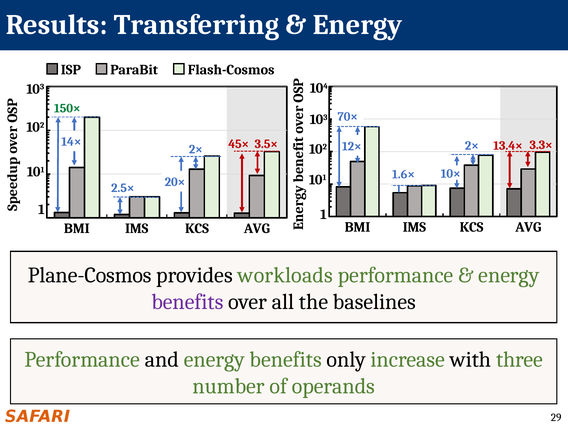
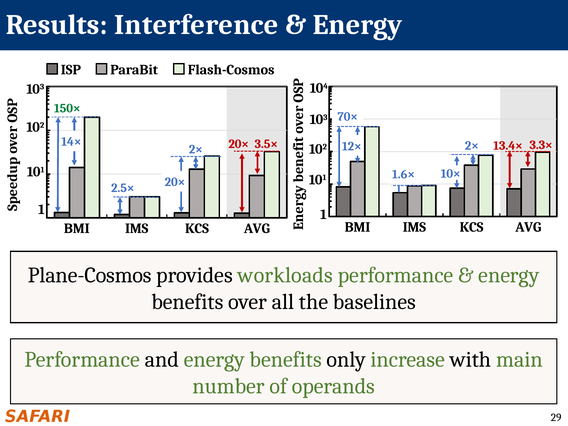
Transferring: Transferring -> Interference
45× at (239, 144): 45× -> 20×
benefits at (187, 302) colour: purple -> black
three: three -> main
